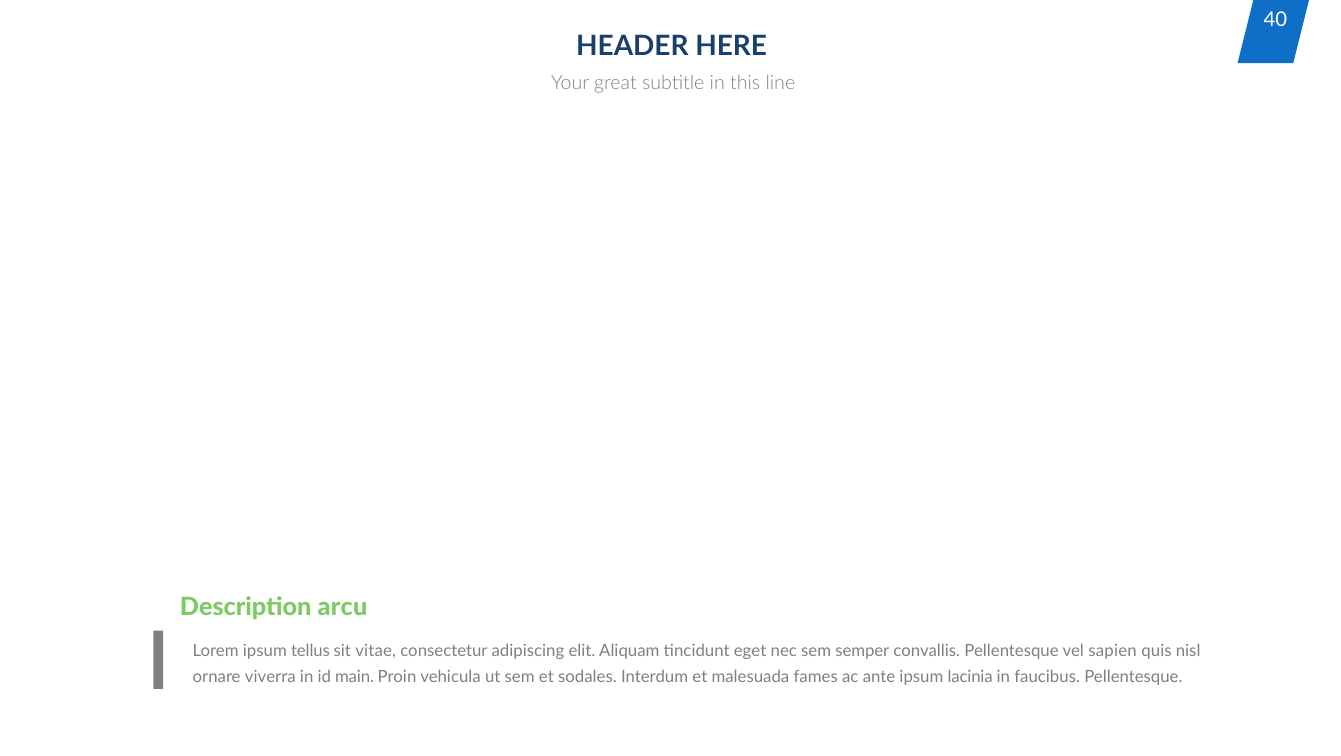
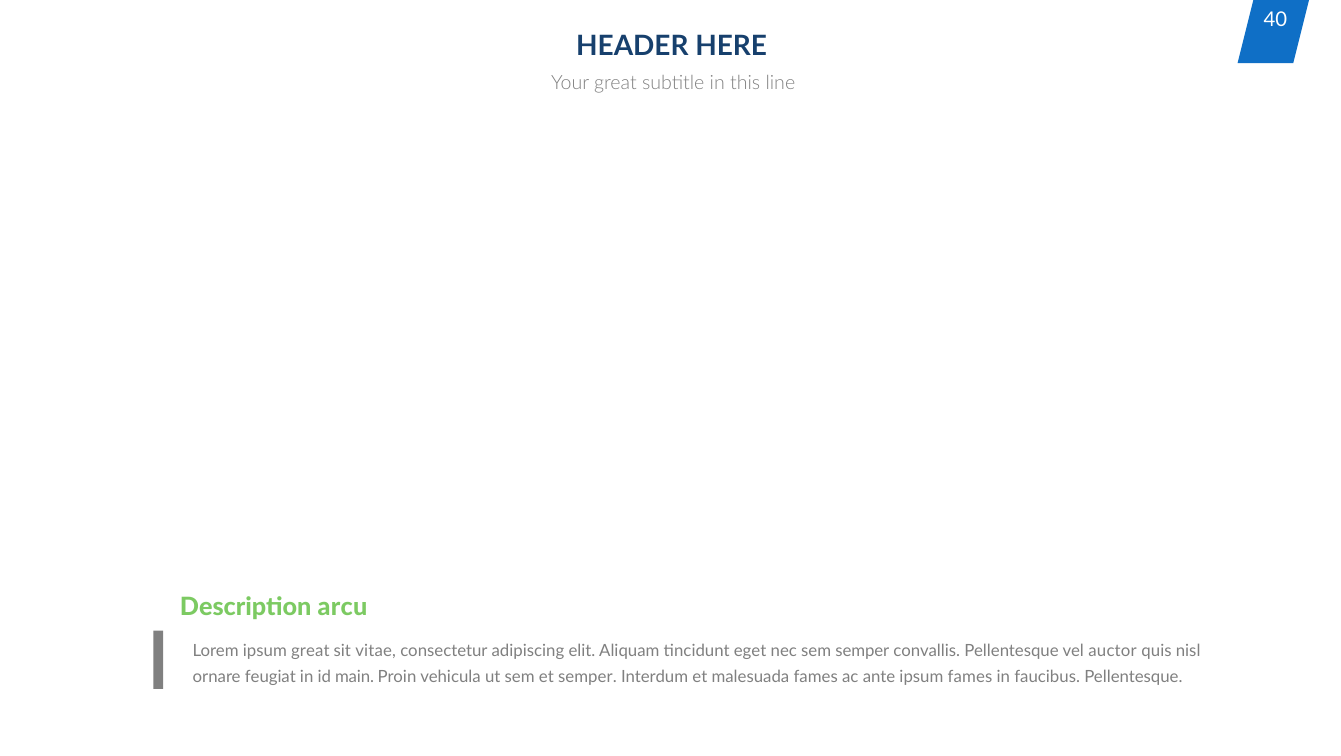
ipsum tellus: tellus -> great
sapien: sapien -> auctor
viverra: viverra -> feugiat
et sodales: sodales -> semper
ipsum lacinia: lacinia -> fames
